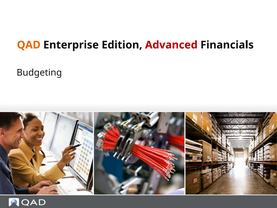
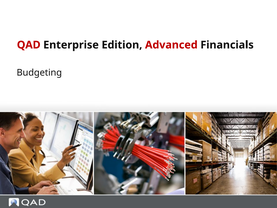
QAD colour: orange -> red
